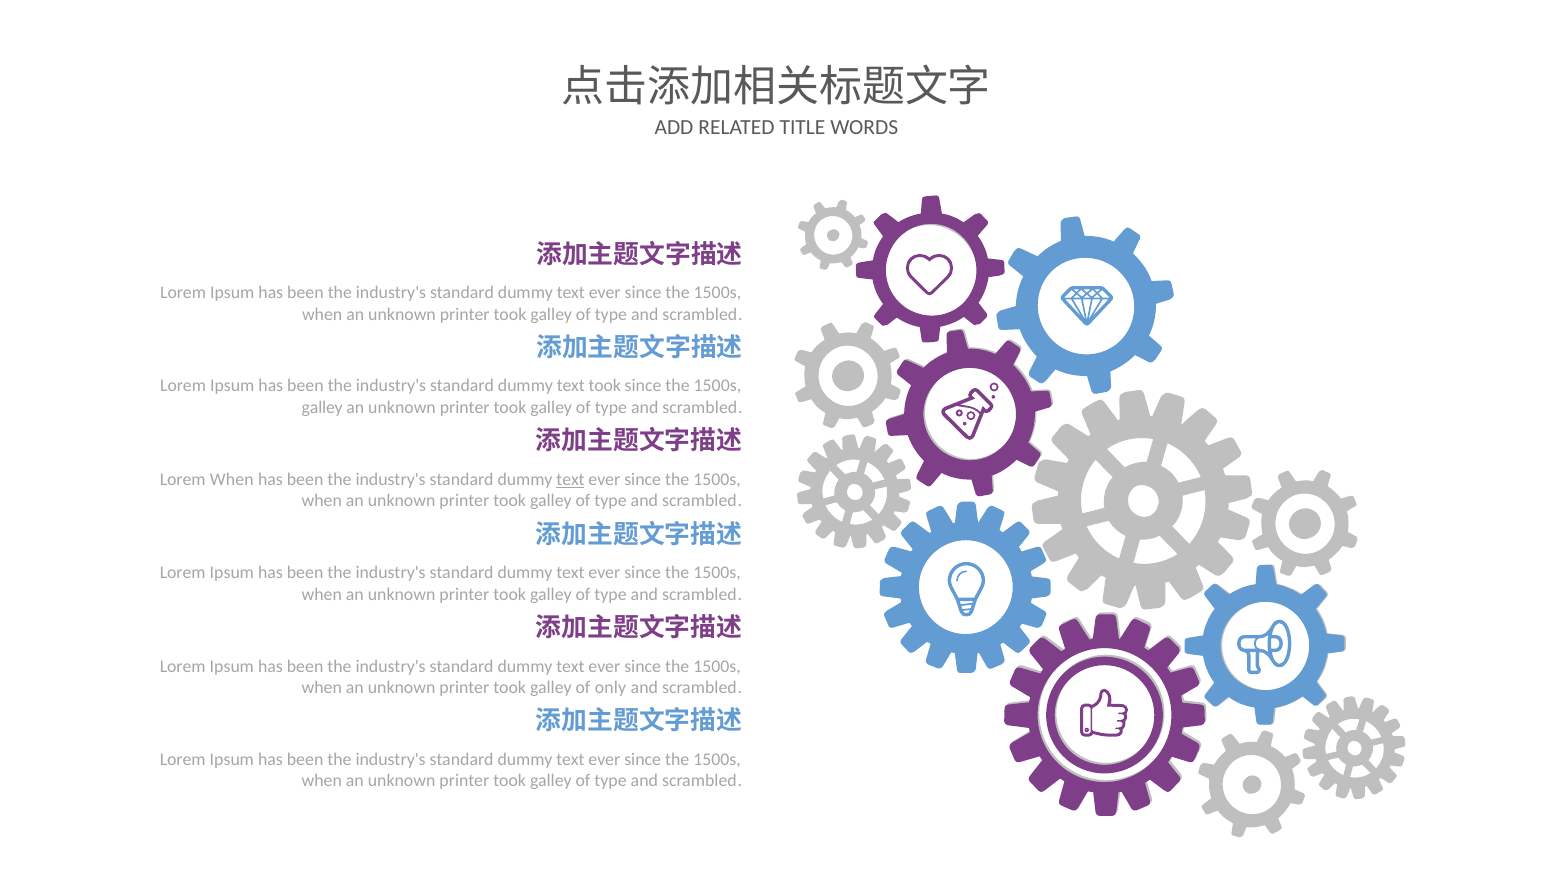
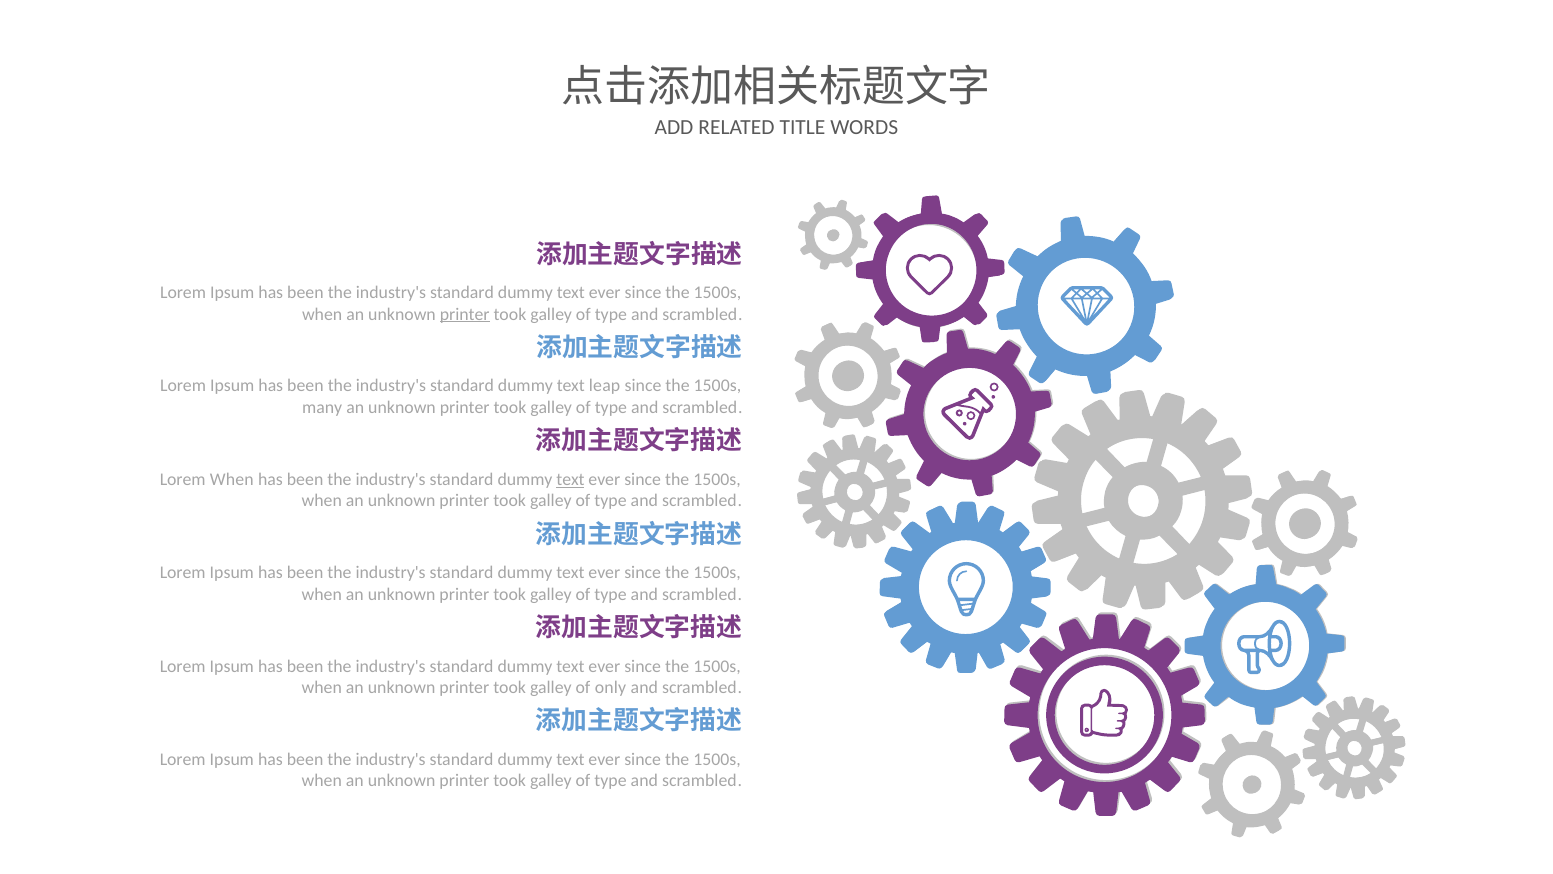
printer at (465, 314) underline: none -> present
text took: took -> leap
galley at (322, 407): galley -> many
